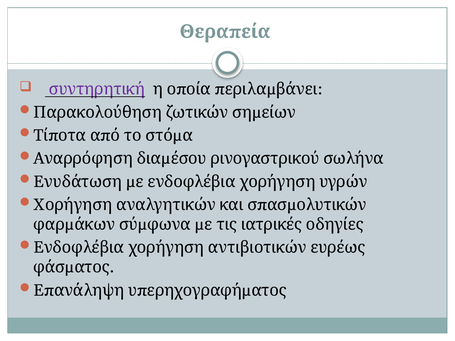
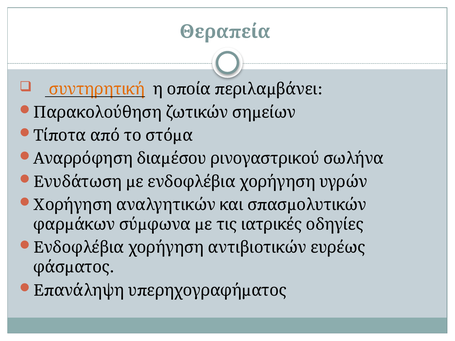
συντηρητική colour: purple -> orange
